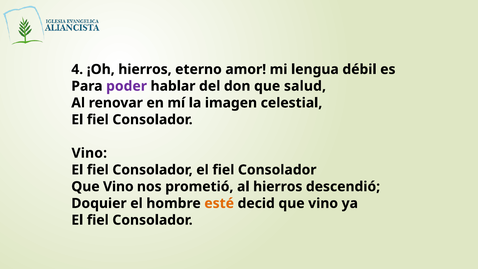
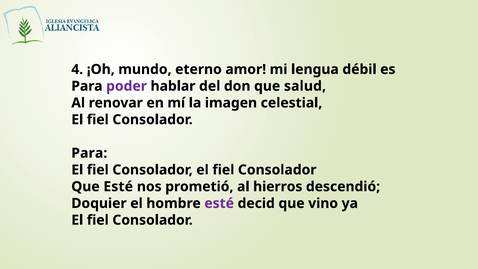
¡Oh hierros: hierros -> mundo
Vino at (89, 153): Vino -> Para
Vino at (118, 187): Vino -> Esté
esté at (219, 203) colour: orange -> purple
